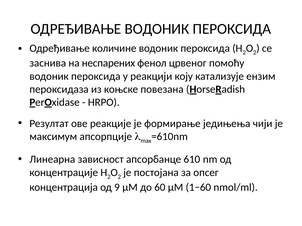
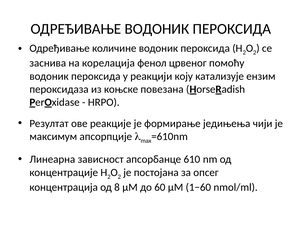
неспарених: неспарених -> корелација
9: 9 -> 8
